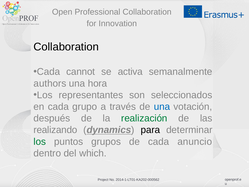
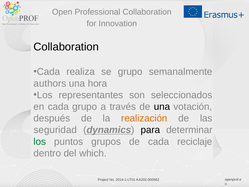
cannot: cannot -> realiza
se activa: activa -> grupo
una at (162, 107) colour: blue -> black
realización colour: green -> orange
realizando: realizando -> seguridad
anuncio: anuncio -> reciclaje
